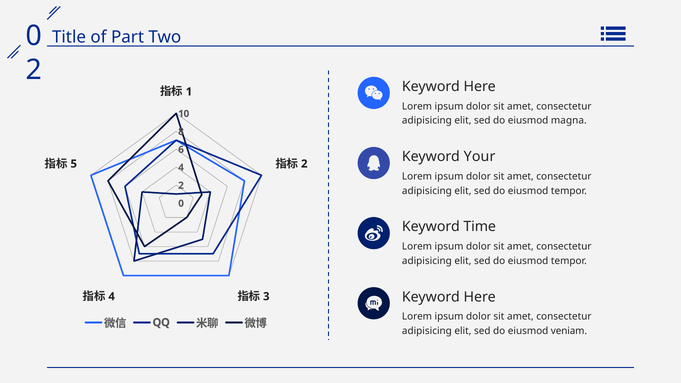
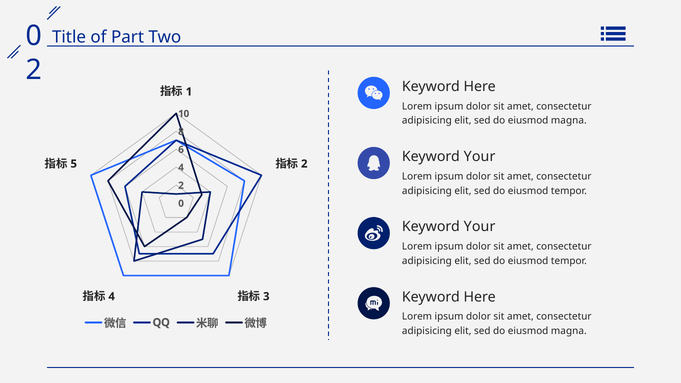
Time at (480, 227): Time -> Your
veniam at (569, 331): veniam -> magna
